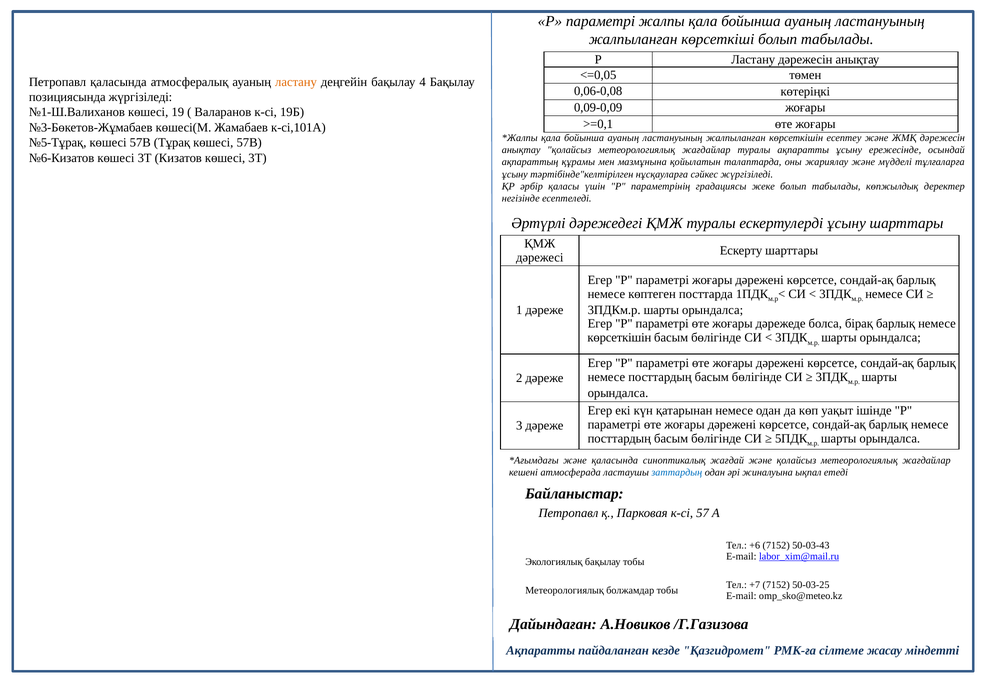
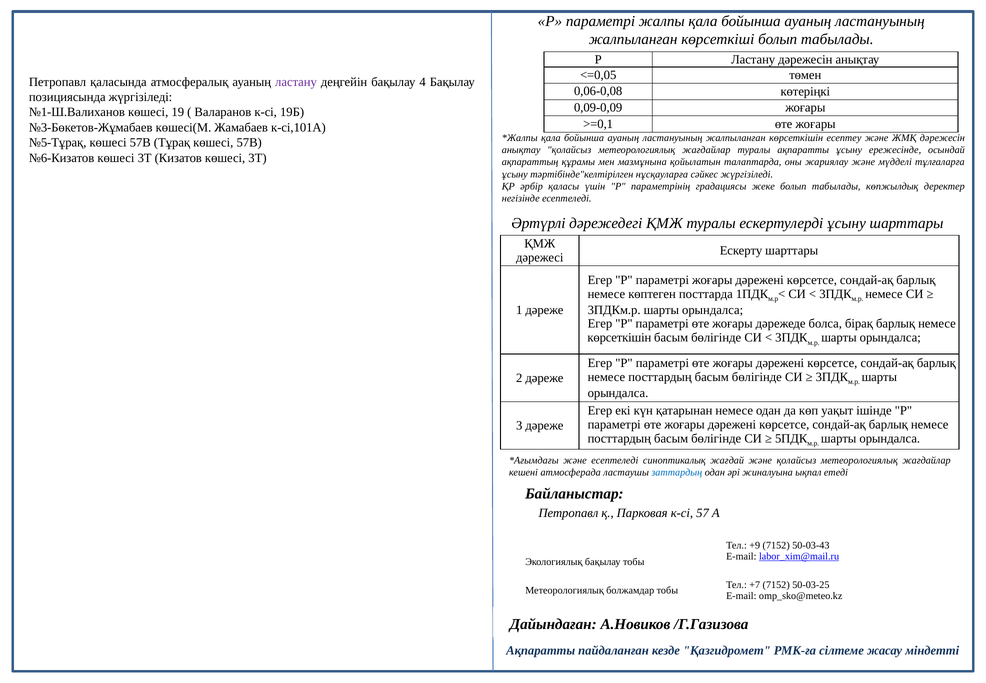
ластану at (296, 82) colour: orange -> purple
және қаласында: қаласында -> есептеледі
+6: +6 -> +9
